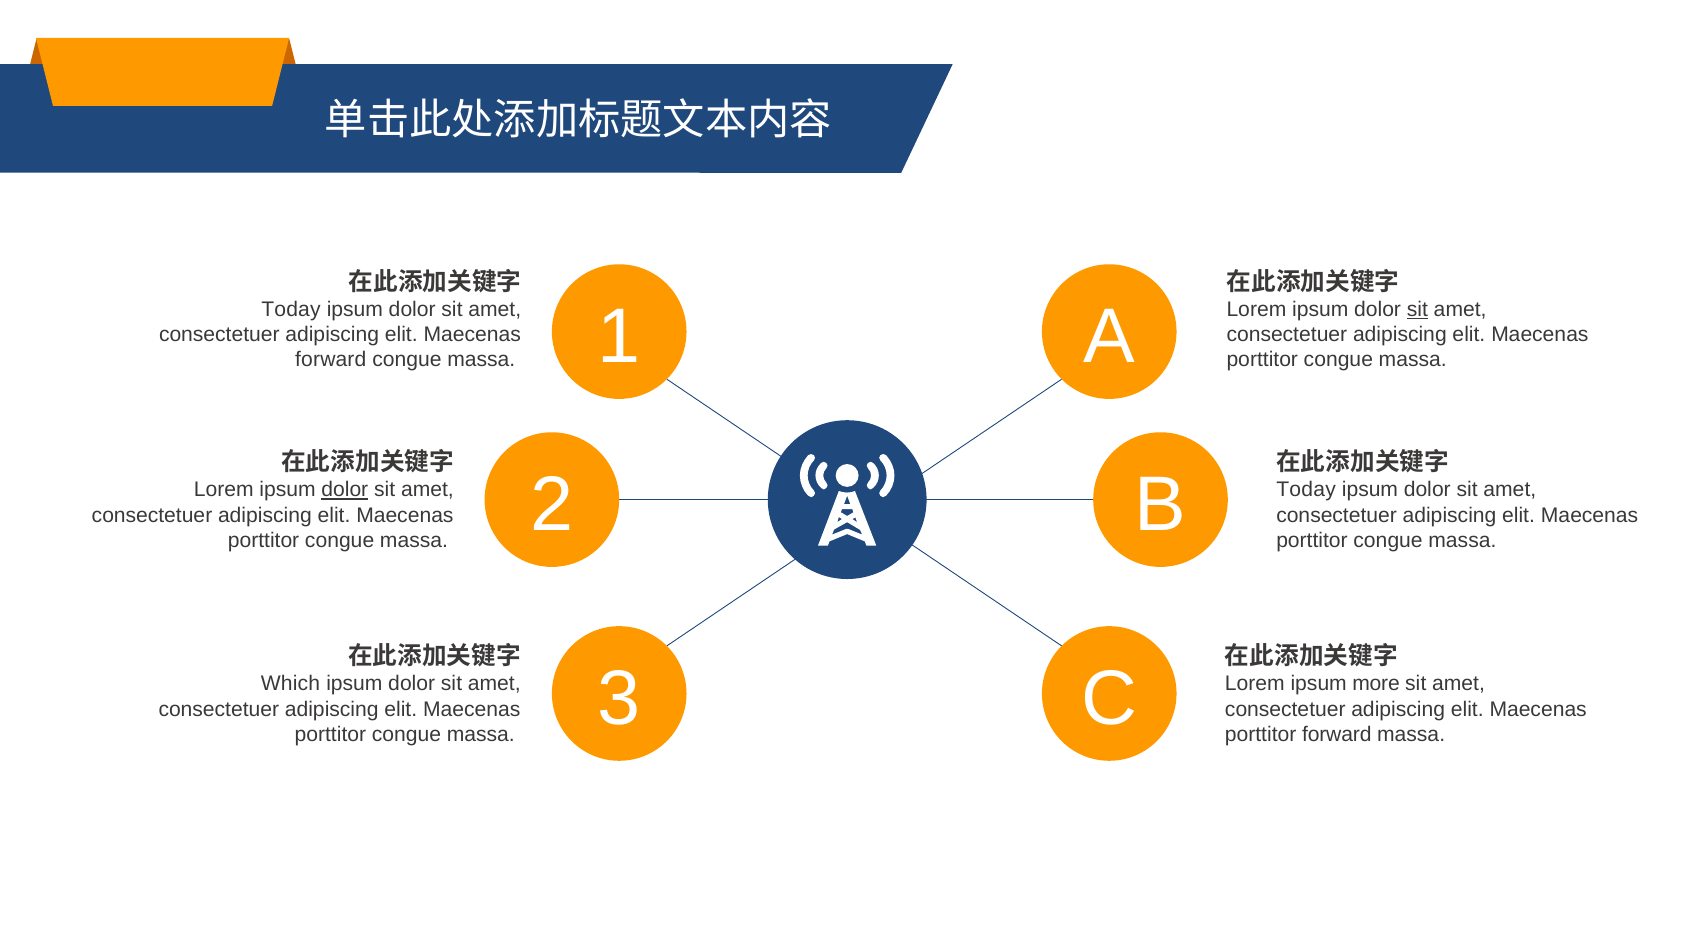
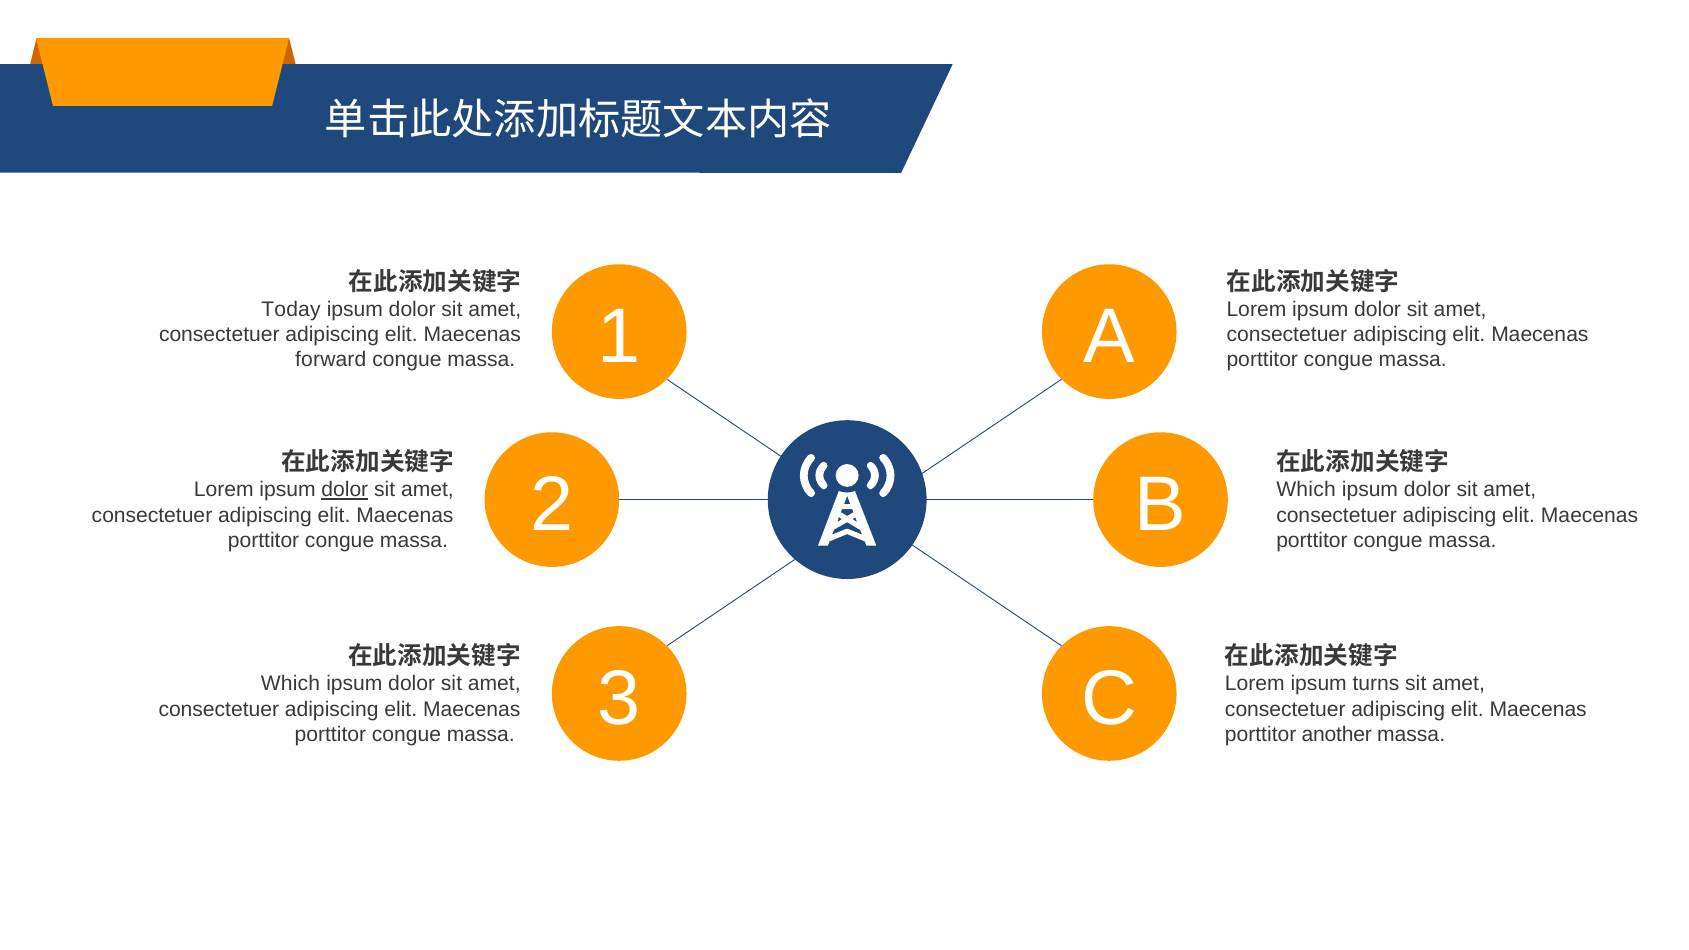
sit at (1417, 309) underline: present -> none
Today at (1306, 490): Today -> Which
more: more -> turns
porttitor forward: forward -> another
